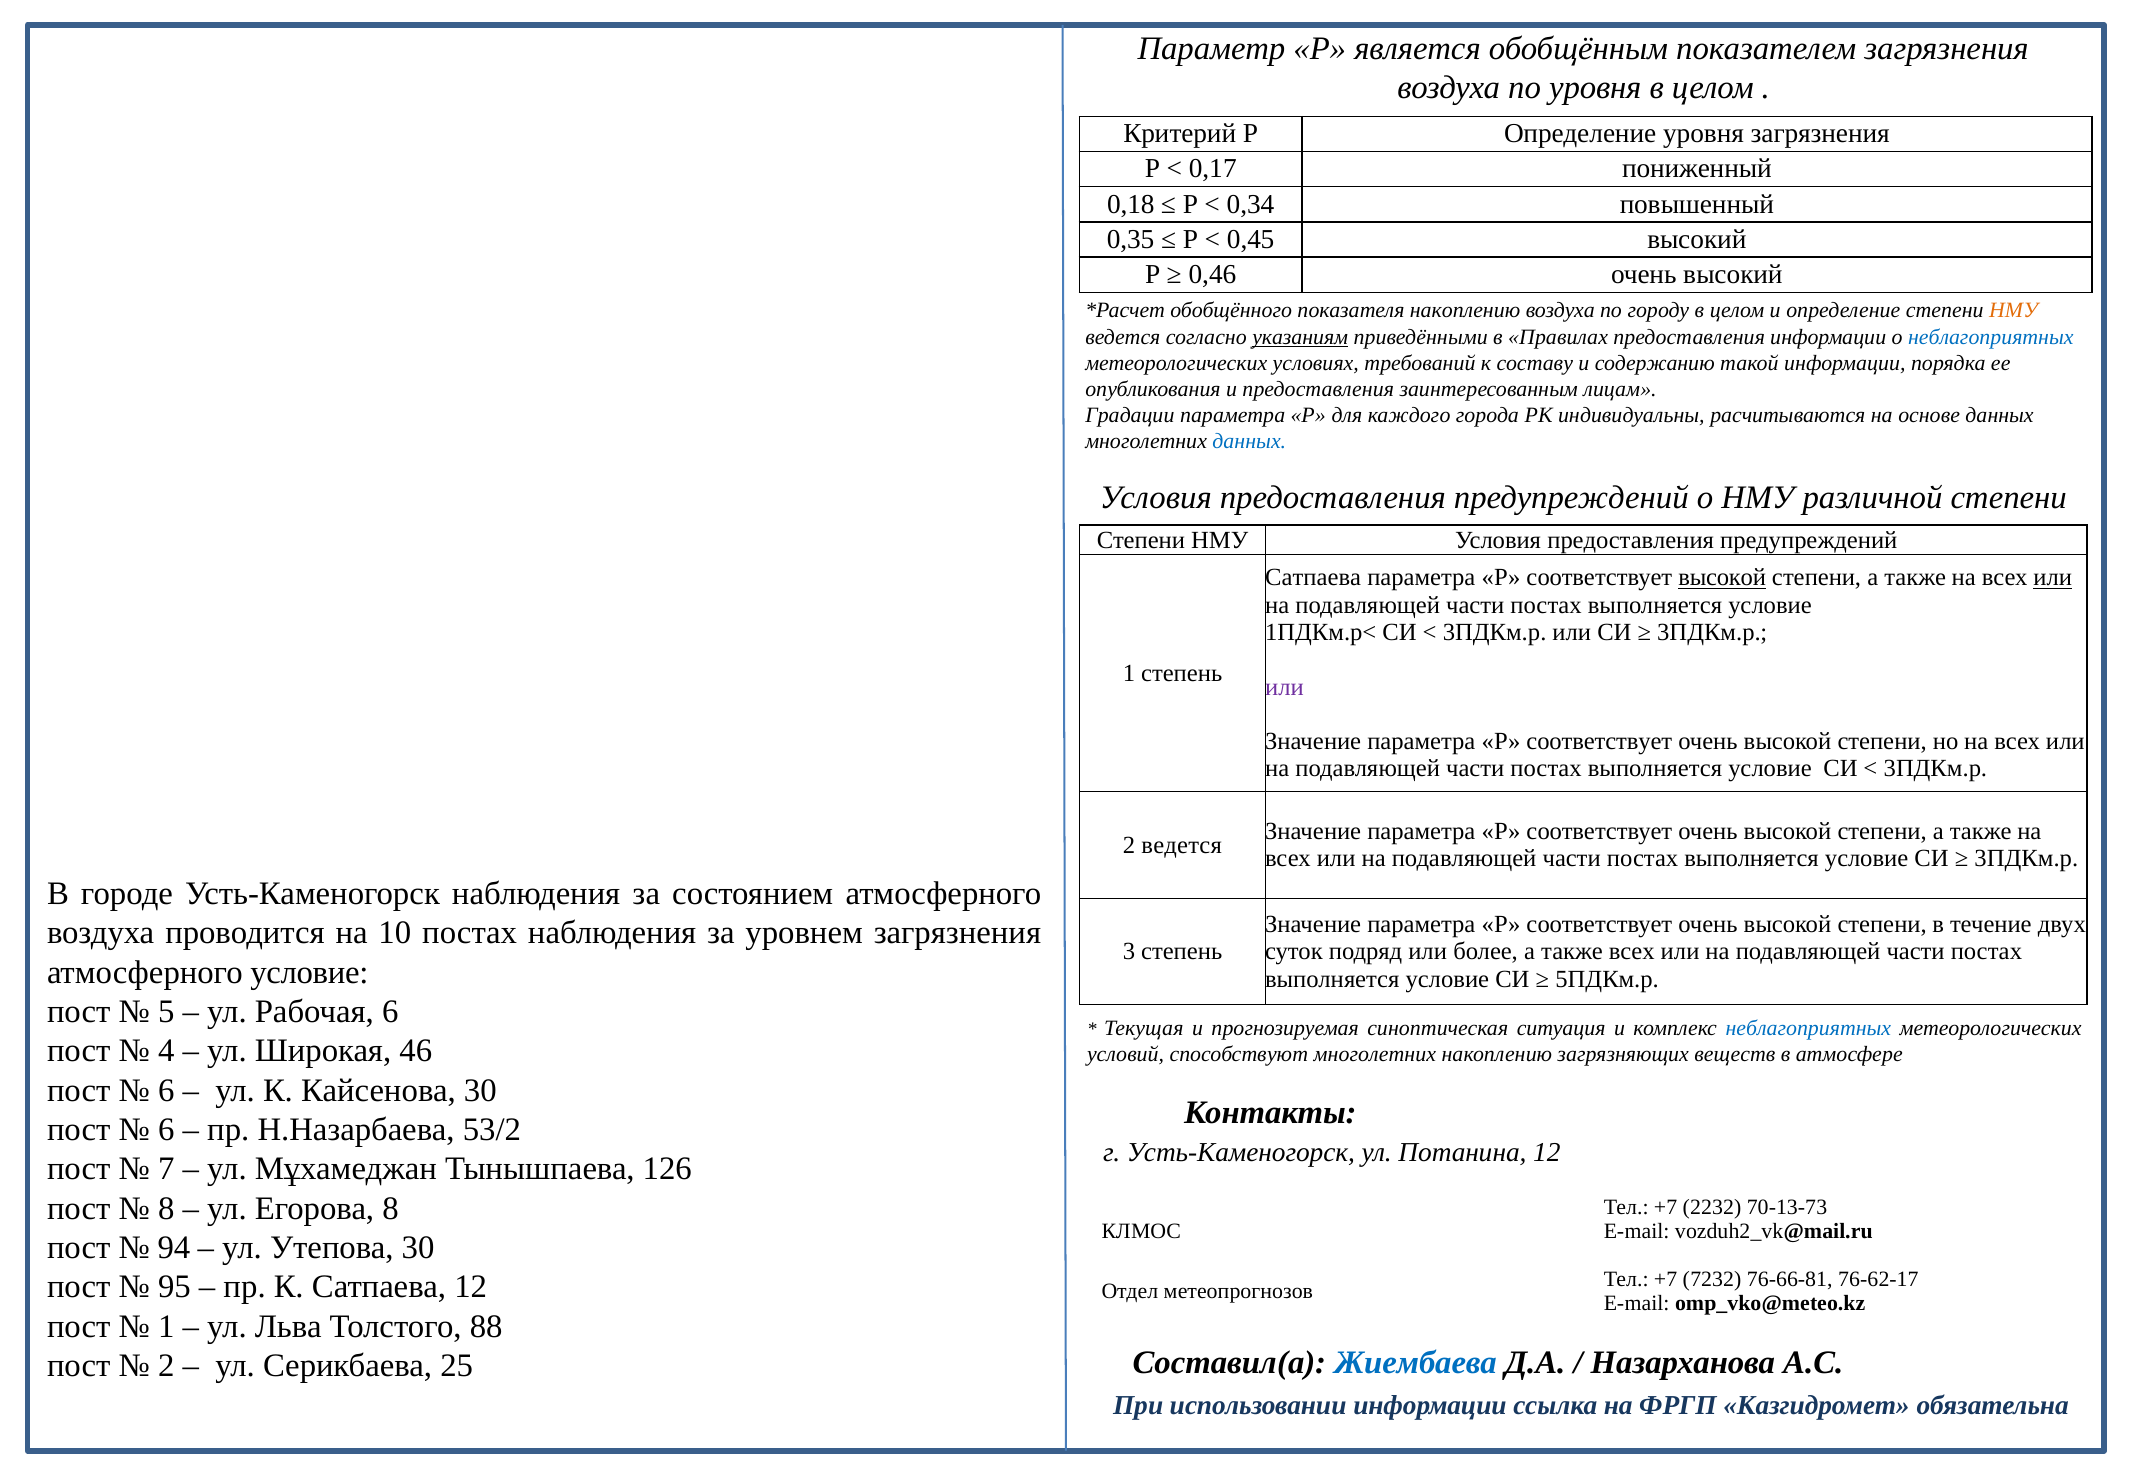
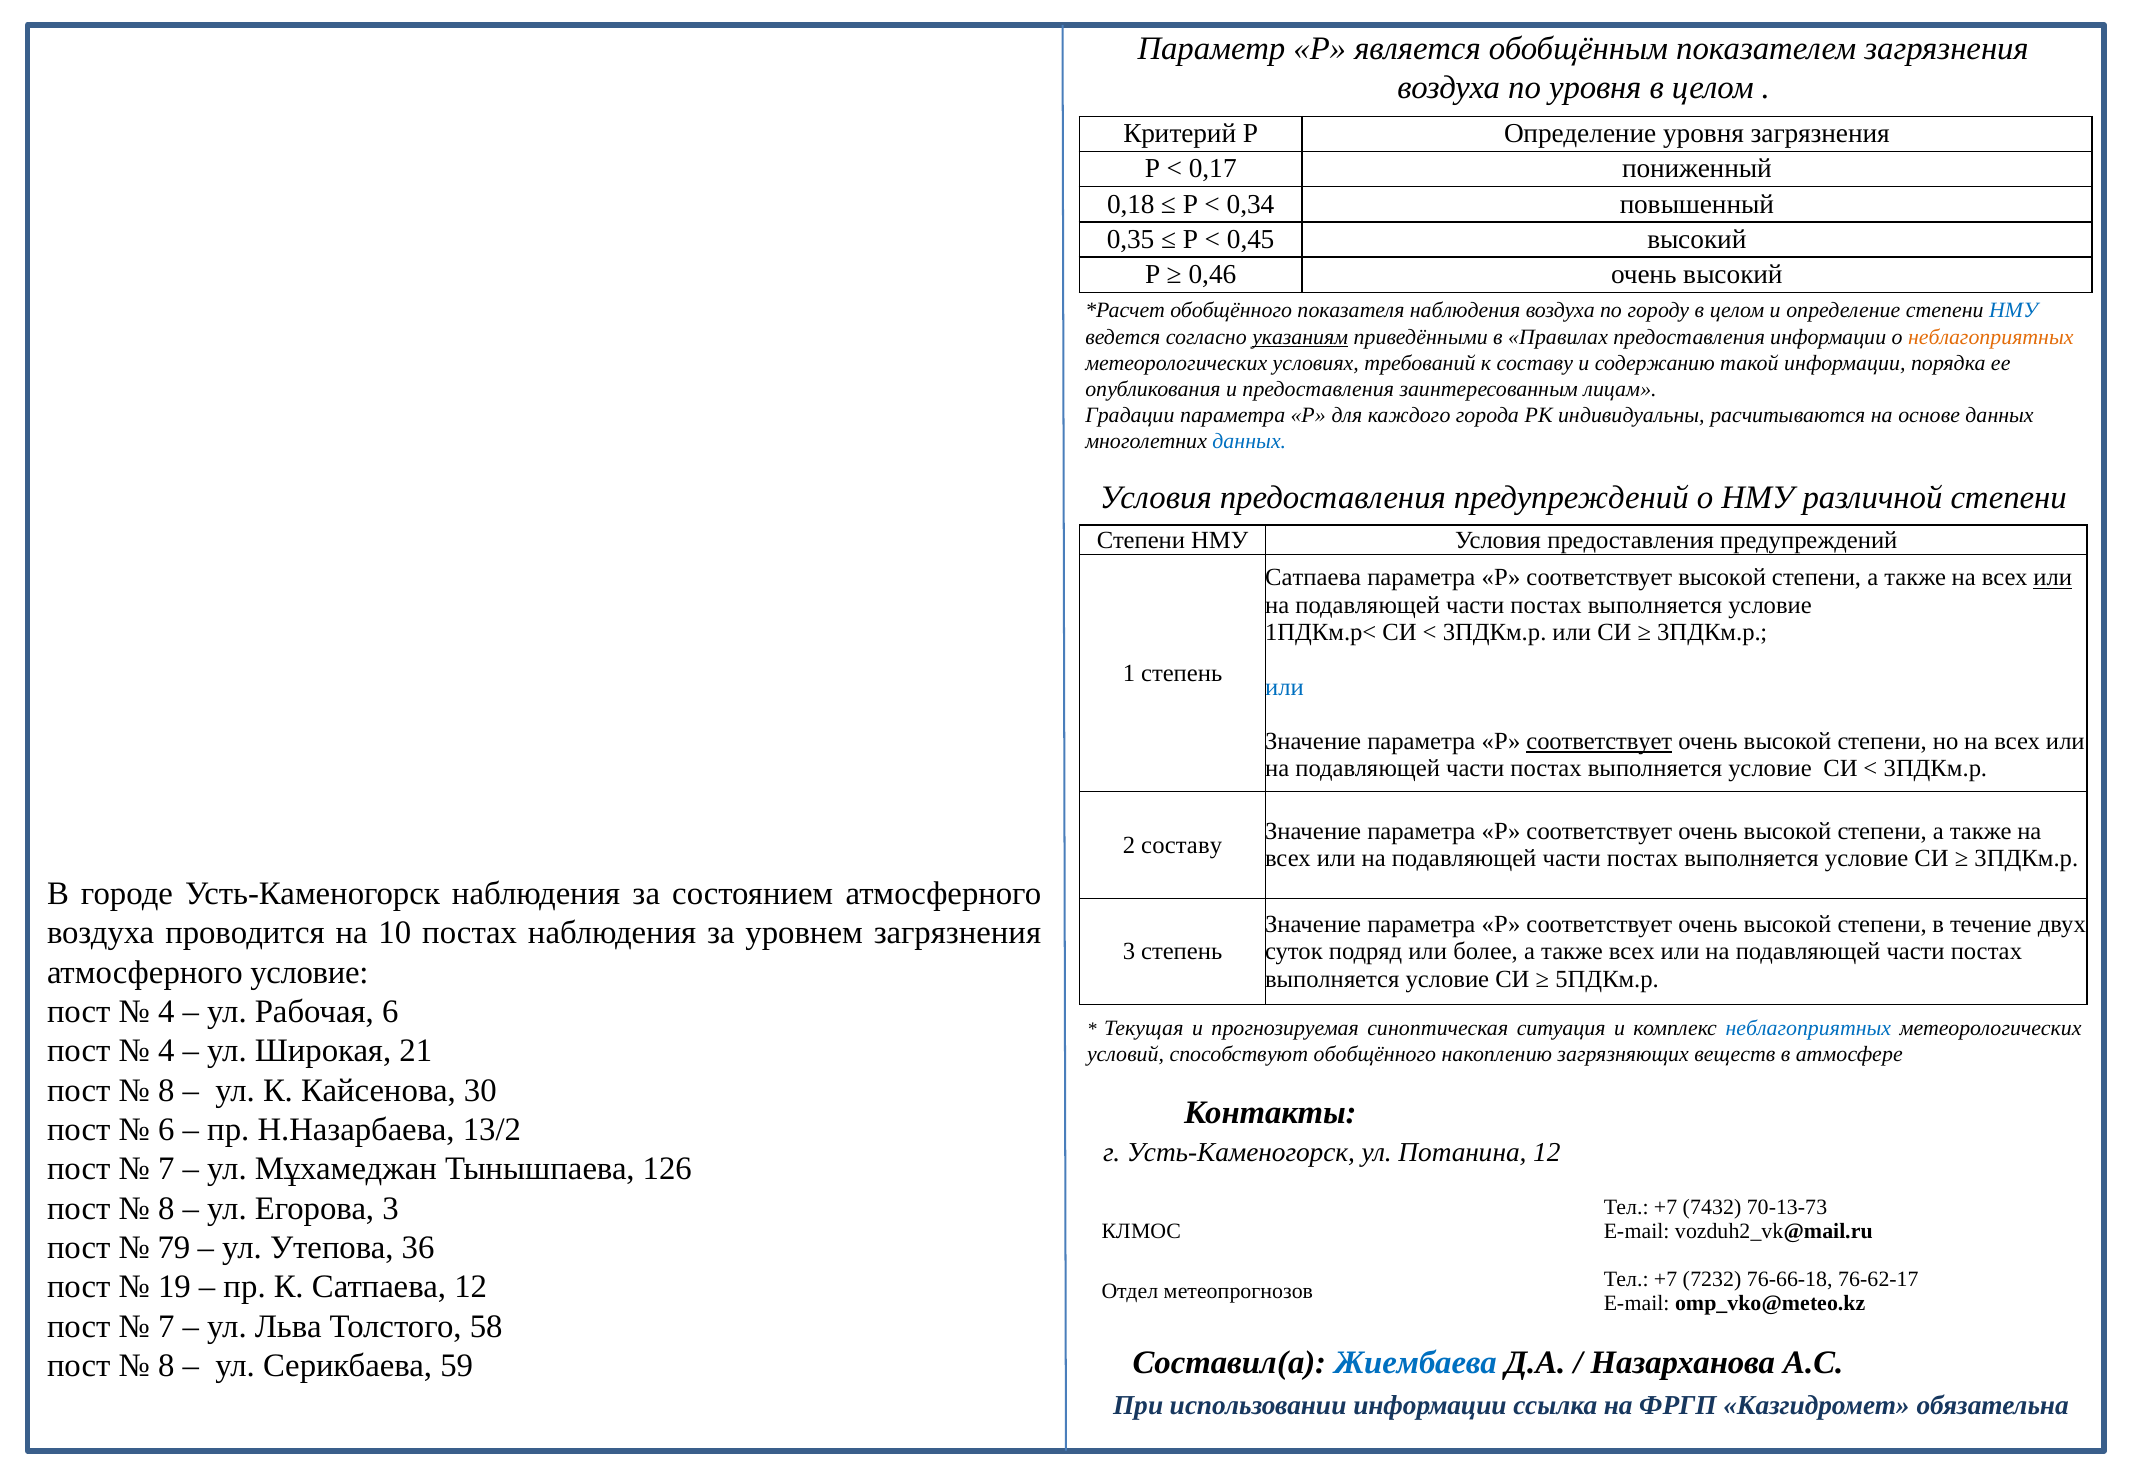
показателя накоплению: накоплению -> наблюдения
НМУ at (2013, 311) colour: orange -> blue
неблагоприятных at (1991, 337) colour: blue -> orange
высокой at (1722, 578) underline: present -> none
или at (1285, 687) colour: purple -> blue
соответствует at (1599, 741) underline: none -> present
2 ведется: ведется -> составу
5 at (166, 1012): 5 -> 4
46: 46 -> 21
способствуют многолетних: многолетних -> обобщённого
6 at (166, 1090): 6 -> 8
53/2: 53/2 -> 13/2
Егорова 8: 8 -> 3
2232: 2232 -> 7432
94: 94 -> 79
Утепова 30: 30 -> 36
76-66-81: 76-66-81 -> 76-66-18
95: 95 -> 19
1 at (166, 1326): 1 -> 7
88: 88 -> 58
2 at (166, 1366): 2 -> 8
25: 25 -> 59
